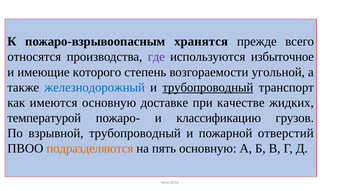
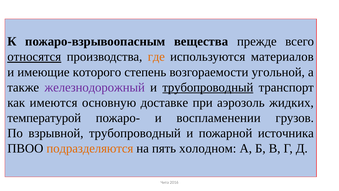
хранятся: хранятся -> вещества
относятся underline: none -> present
где colour: purple -> orange
избыточное: избыточное -> материалов
железнодорожный colour: blue -> purple
качестве: качестве -> аэрозоль
классификацию: классификацию -> воспламенении
отверстий: отверстий -> источника
пять основную: основную -> холодном
